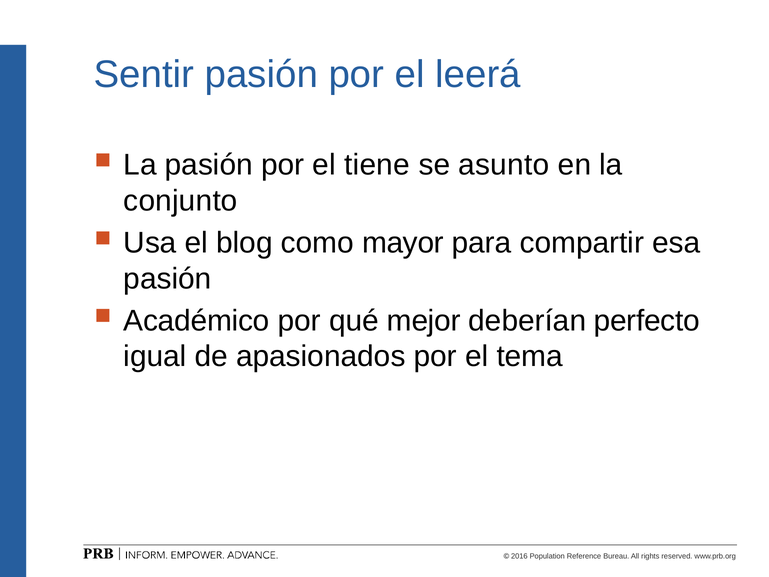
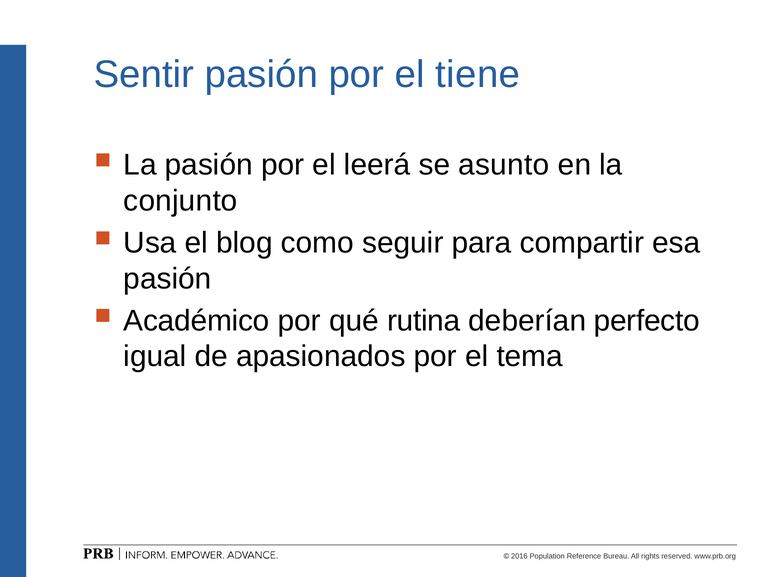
leerá: leerá -> tiene
tiene: tiene -> leerá
mayor: mayor -> seguir
mejor: mejor -> rutina
